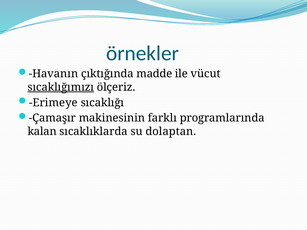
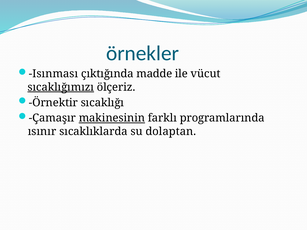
Havanın: Havanın -> Isınması
Erimeye: Erimeye -> Örnektir
makinesinin underline: none -> present
kalan: kalan -> ısınır
